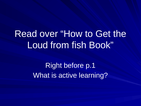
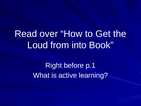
fish: fish -> into
